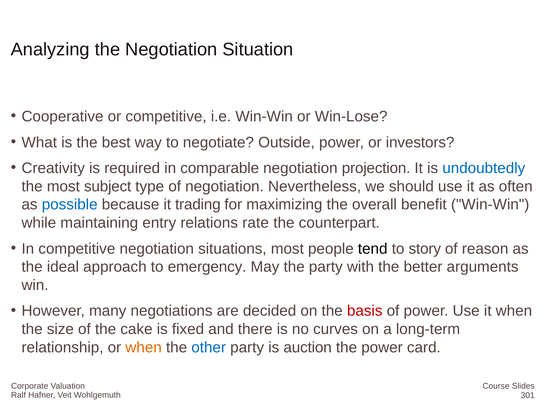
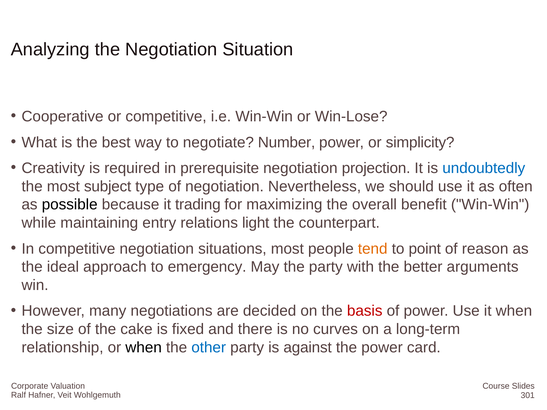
Outside: Outside -> Number
investors: investors -> simplicity
comparable: comparable -> prerequisite
possible colour: blue -> black
rate: rate -> light
tend colour: black -> orange
story: story -> point
when at (144, 348) colour: orange -> black
auction: auction -> against
